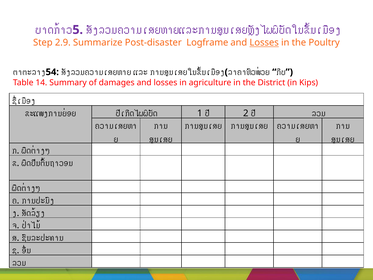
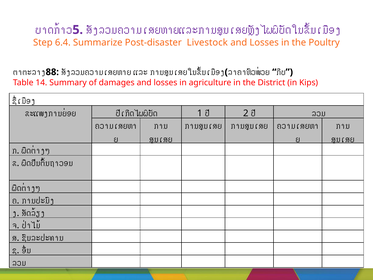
2.9: 2.9 -> 6.4
Logframe: Logframe -> Livestock
Losses at (264, 43) underline: present -> none
54: 54 -> 88
